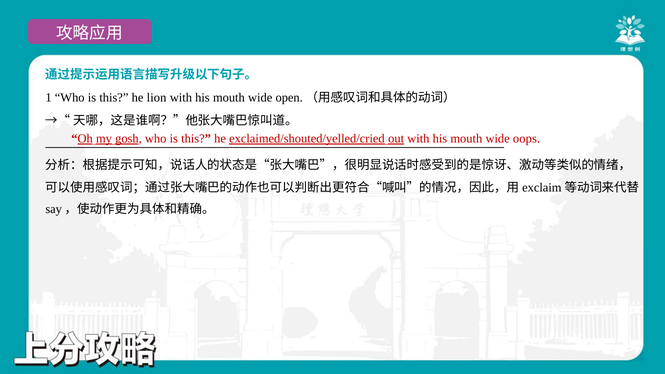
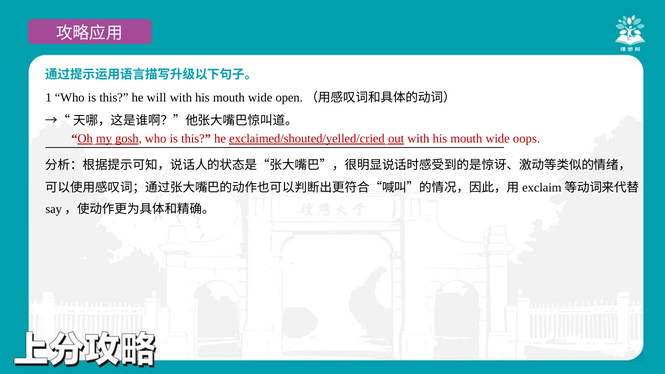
lion: lion -> will
